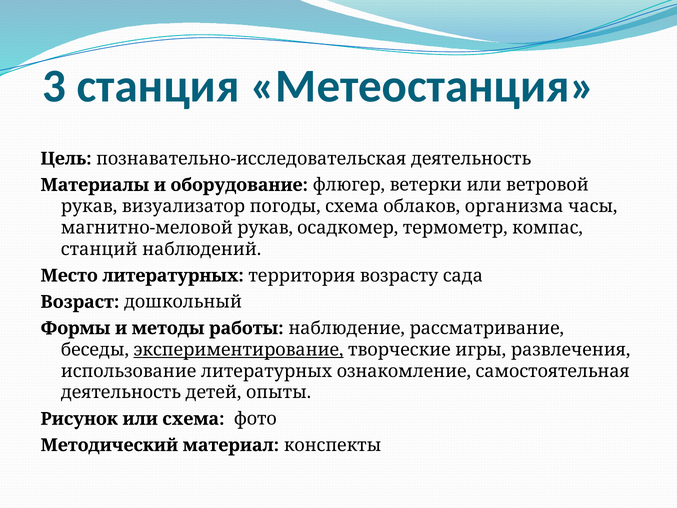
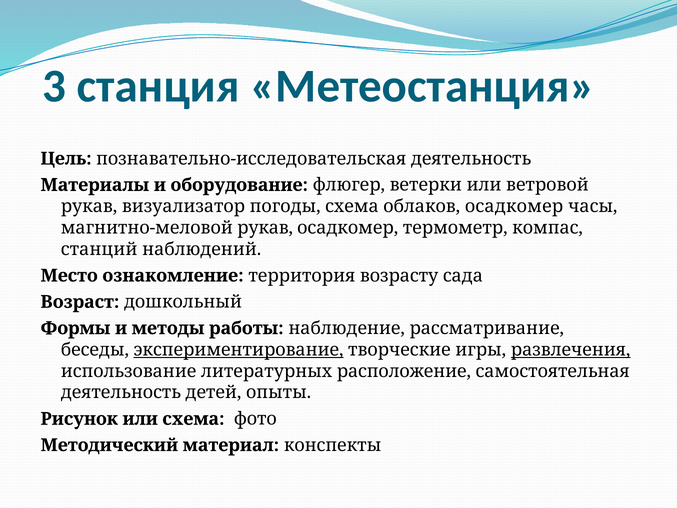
облаков организма: организма -> осадкомер
Место литературных: литературных -> ознакомление
развлечения underline: none -> present
ознакомление: ознакомление -> расположение
